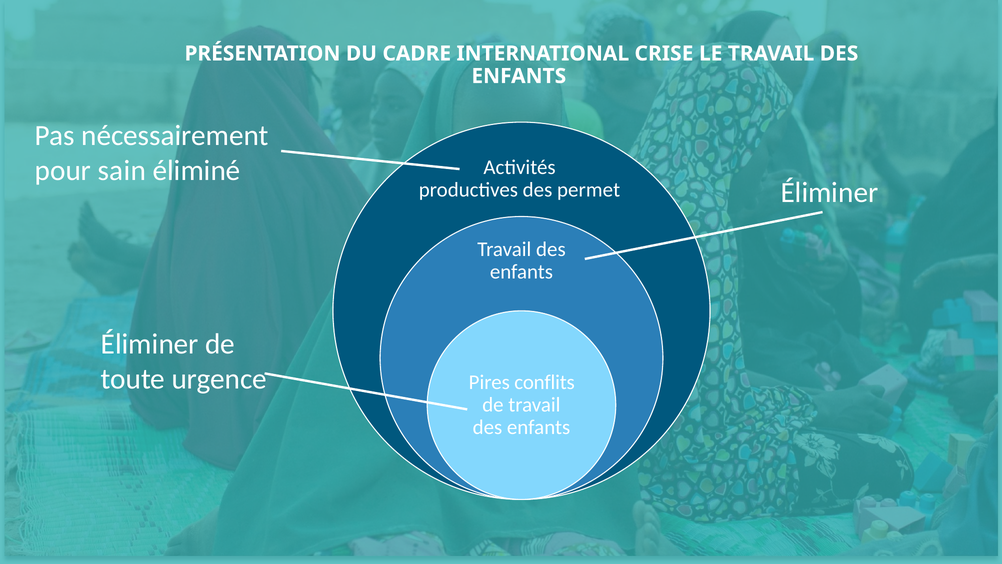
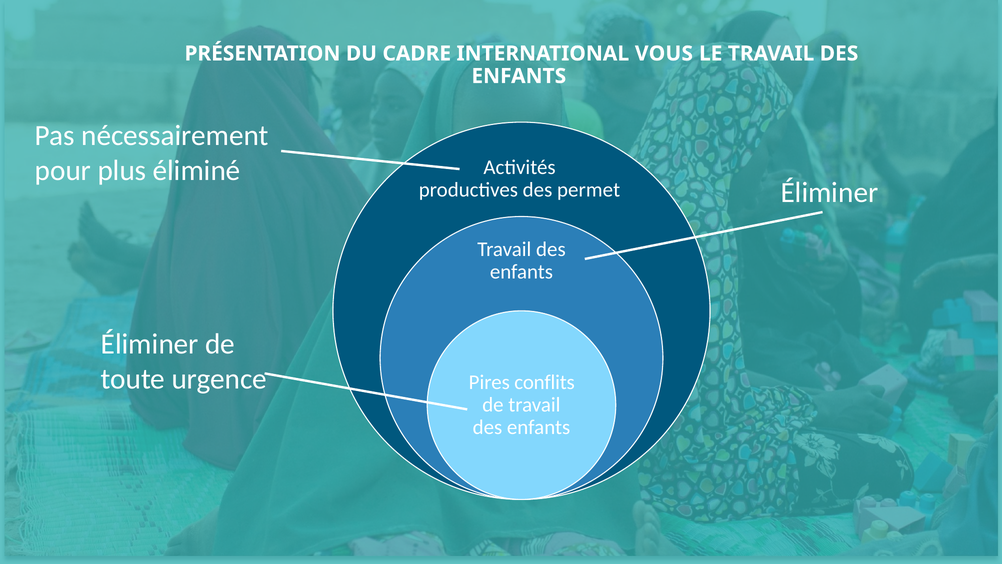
CRISE: CRISE -> VOUS
sain: sain -> plus
